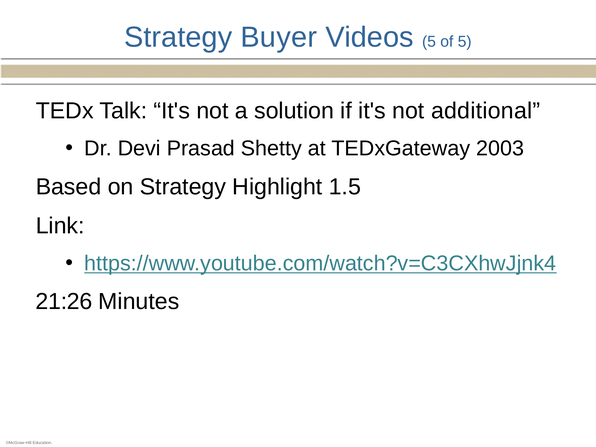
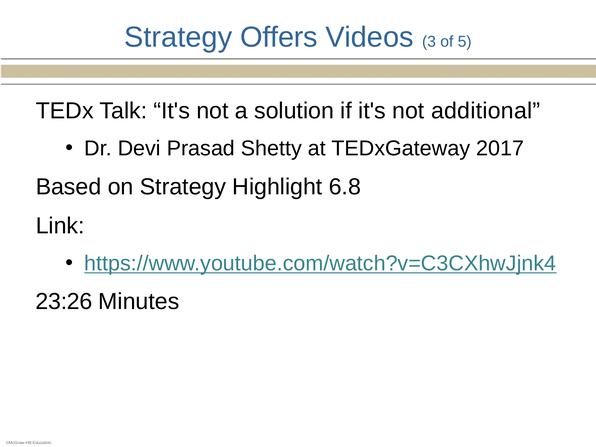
Buyer: Buyer -> Offers
Videos 5: 5 -> 3
2003: 2003 -> 2017
1.5: 1.5 -> 6.8
21:26: 21:26 -> 23:26
